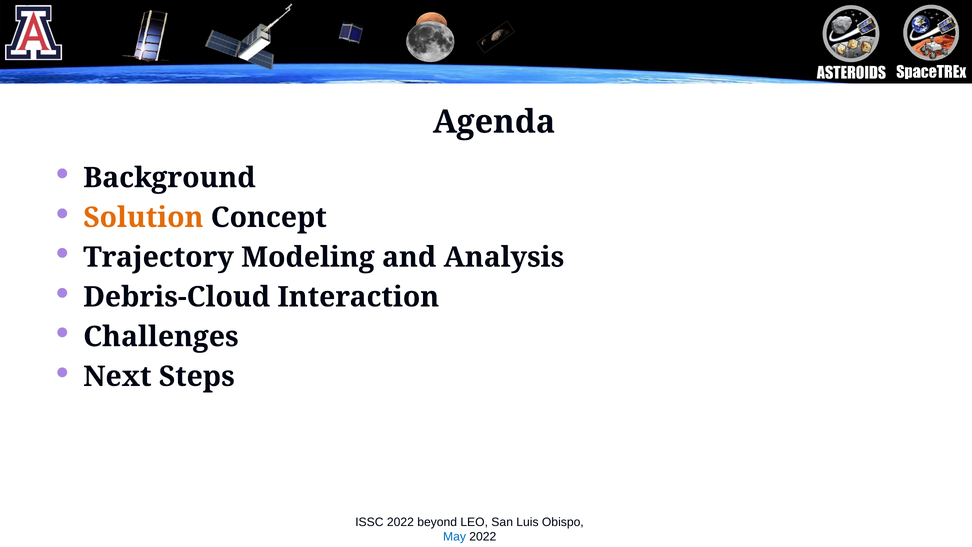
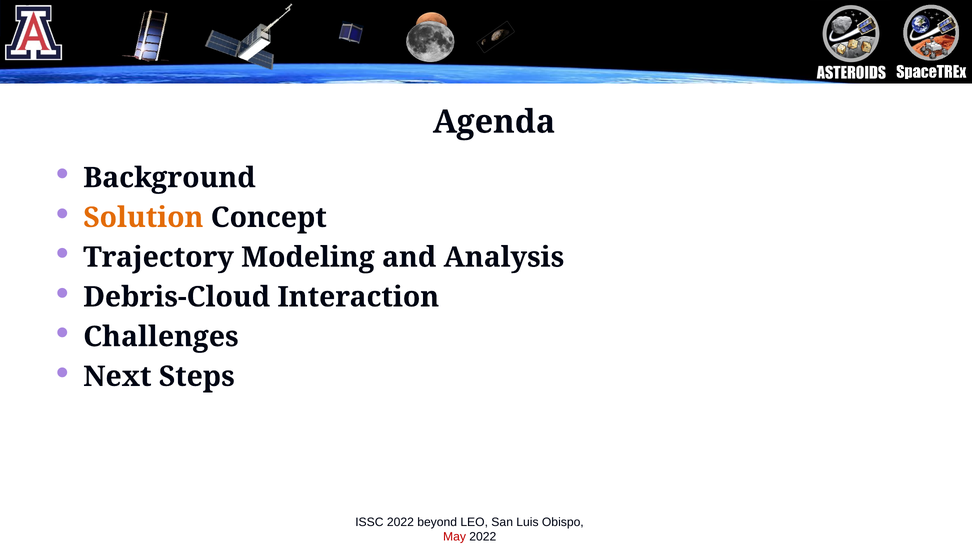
May colour: blue -> red
